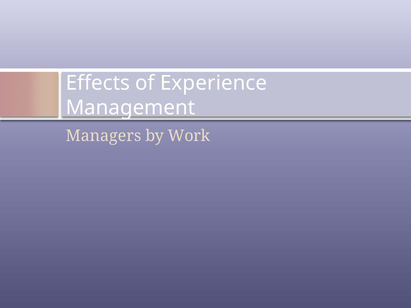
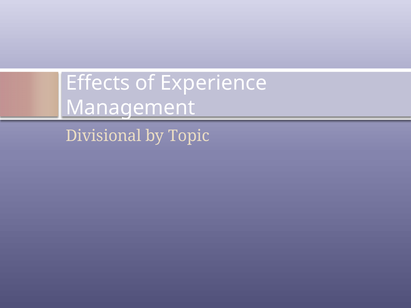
Managers: Managers -> Divisional
Work: Work -> Topic
